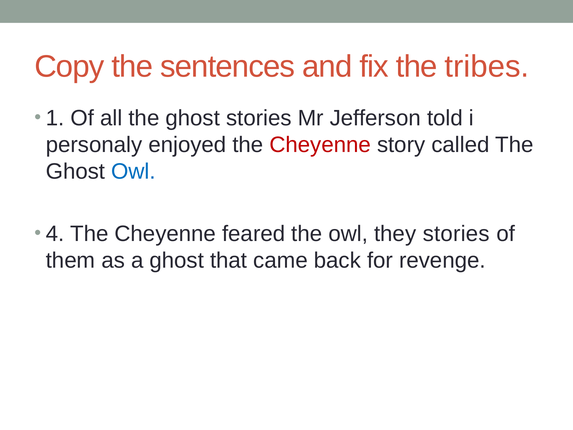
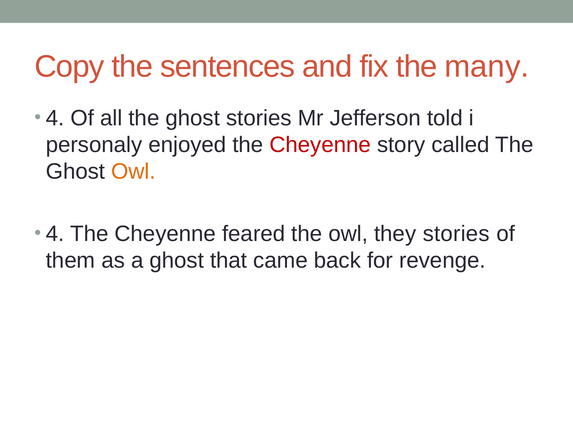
tribes: tribes -> many
1 at (55, 118): 1 -> 4
Owl at (134, 171) colour: blue -> orange
